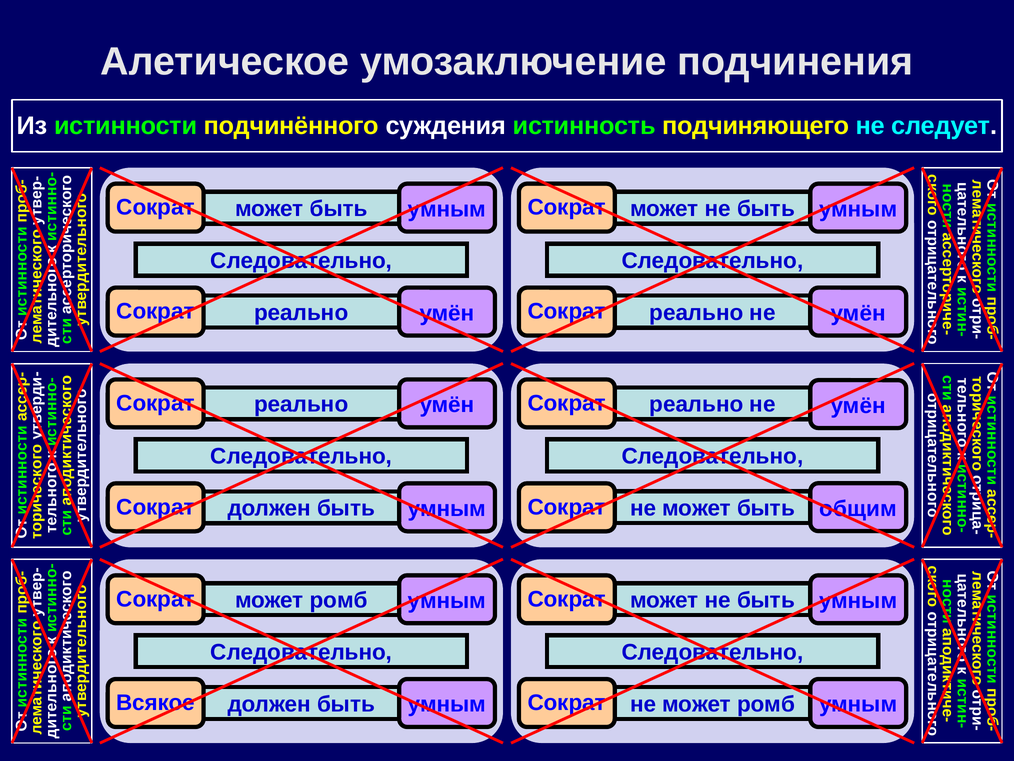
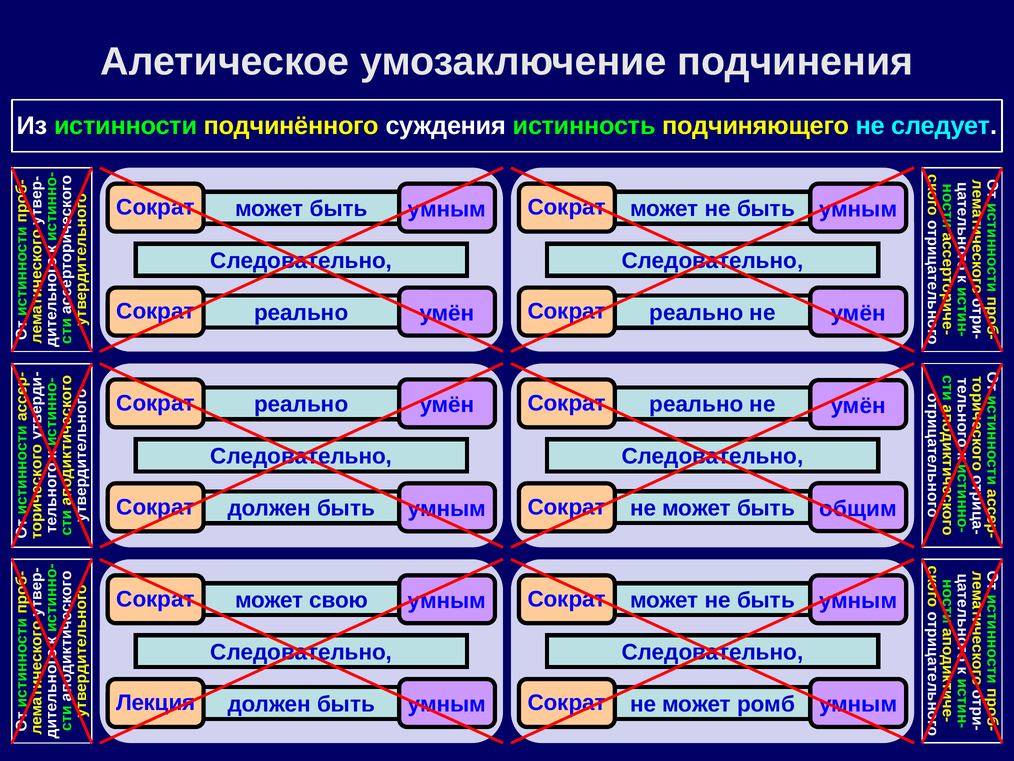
ромб at (339, 600): ромб -> свою
Всякое: Всякое -> Лекция
